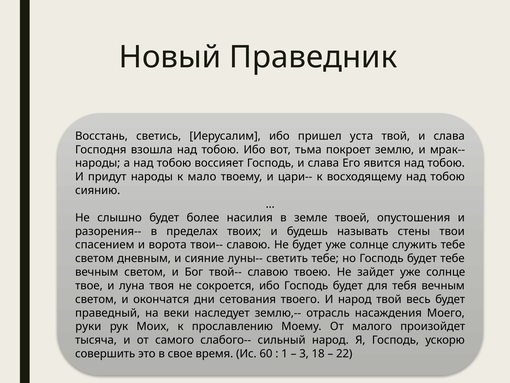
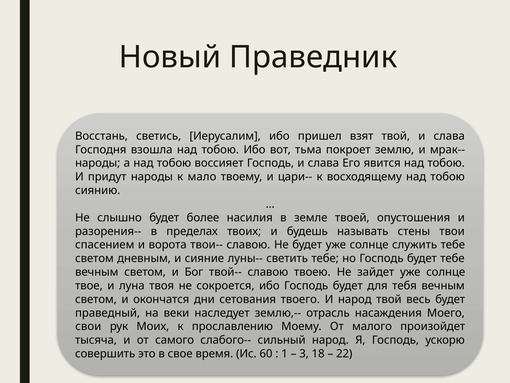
уста: уста -> взят
руки: руки -> свои
